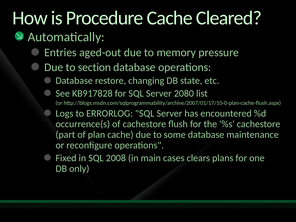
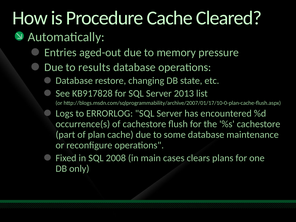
section: section -> results
2080: 2080 -> 2013
